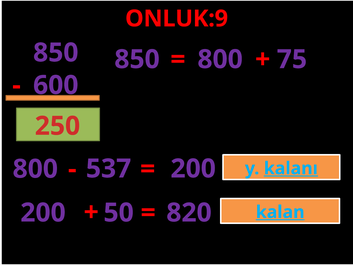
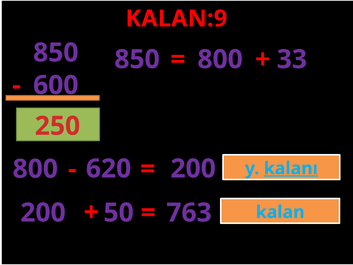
ONLUK:9: ONLUK:9 -> KALAN:9
75: 75 -> 33
537: 537 -> 620
820: 820 -> 763
kalan underline: present -> none
